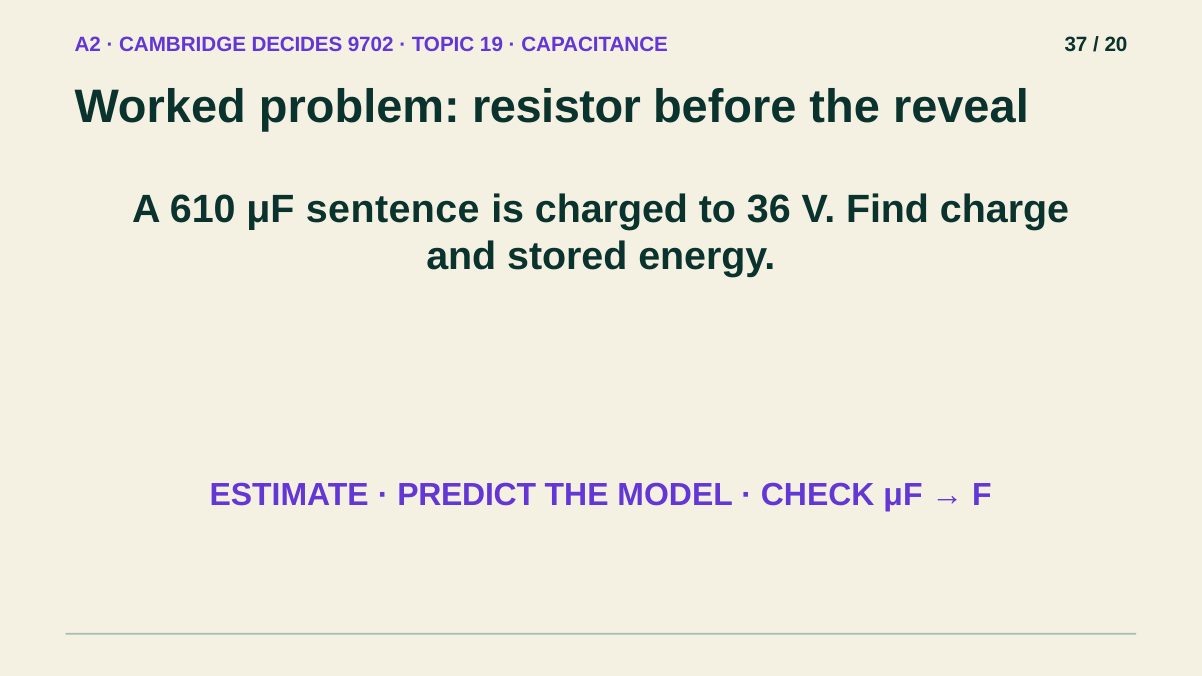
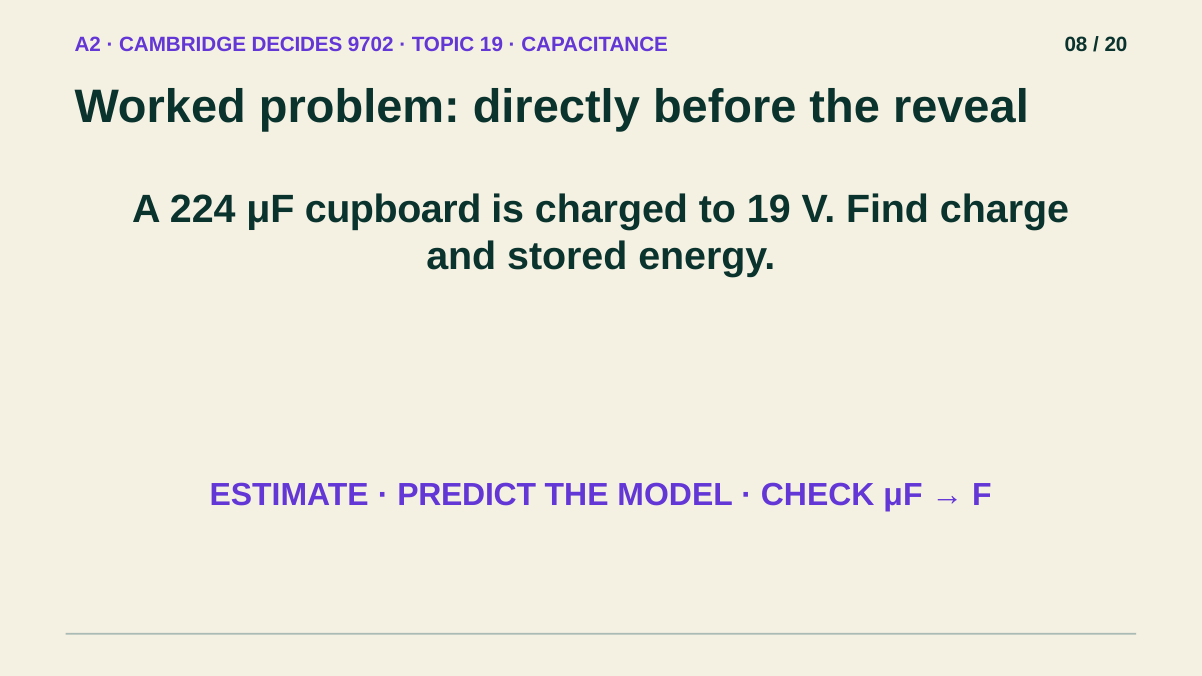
37: 37 -> 08
resistor: resistor -> directly
610: 610 -> 224
sentence: sentence -> cupboard
to 36: 36 -> 19
